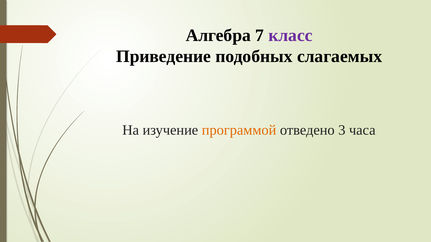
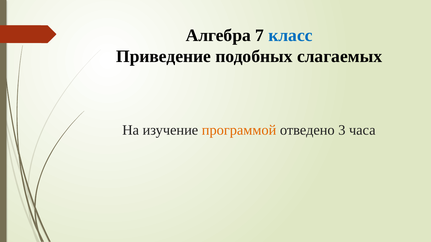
класс colour: purple -> blue
